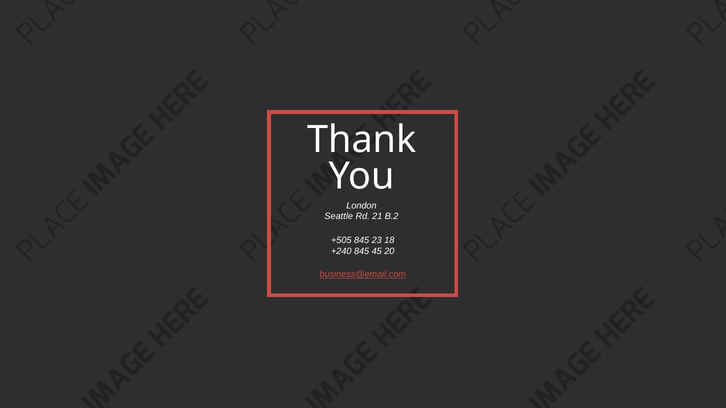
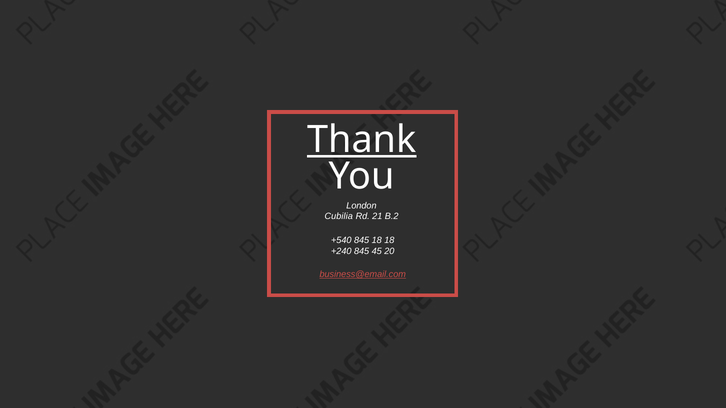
Thank underline: none -> present
Seattle: Seattle -> Cubilia
+505: +505 -> +540
845 23: 23 -> 18
